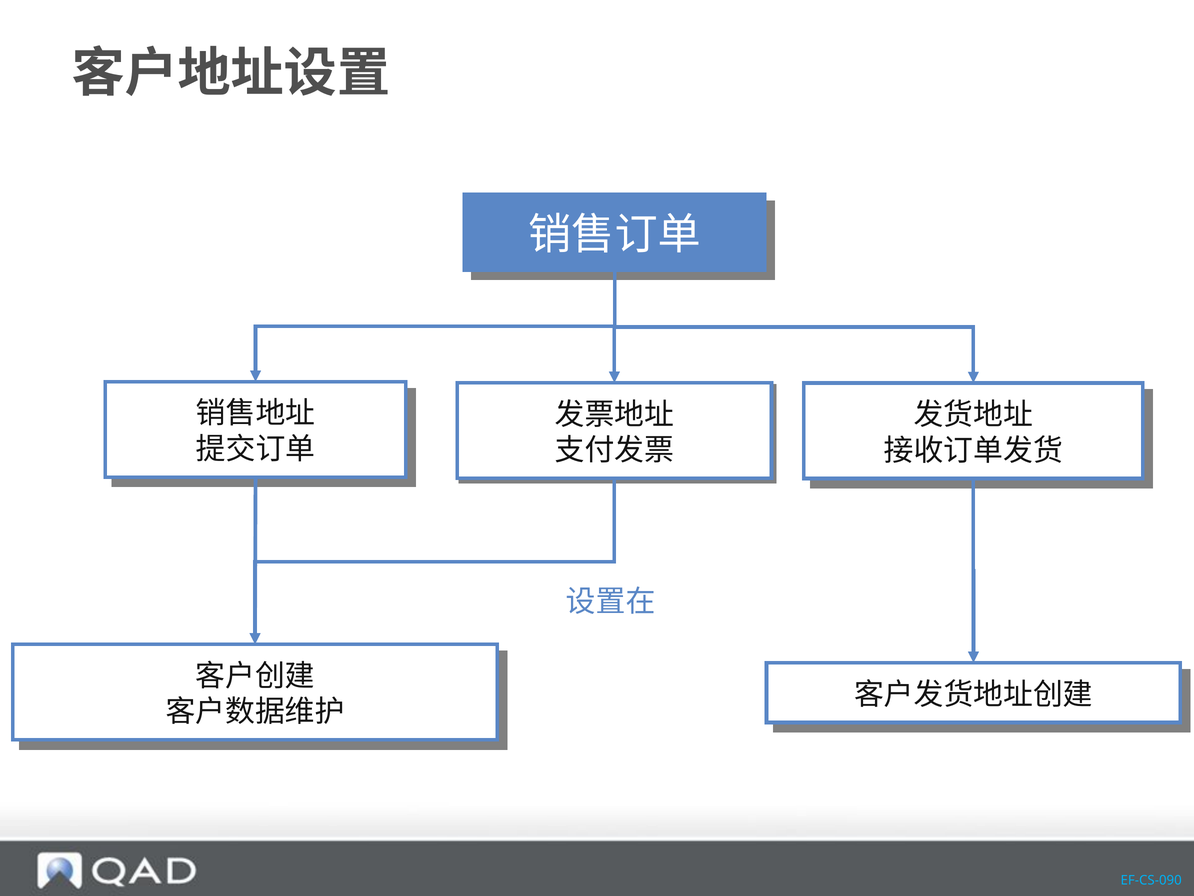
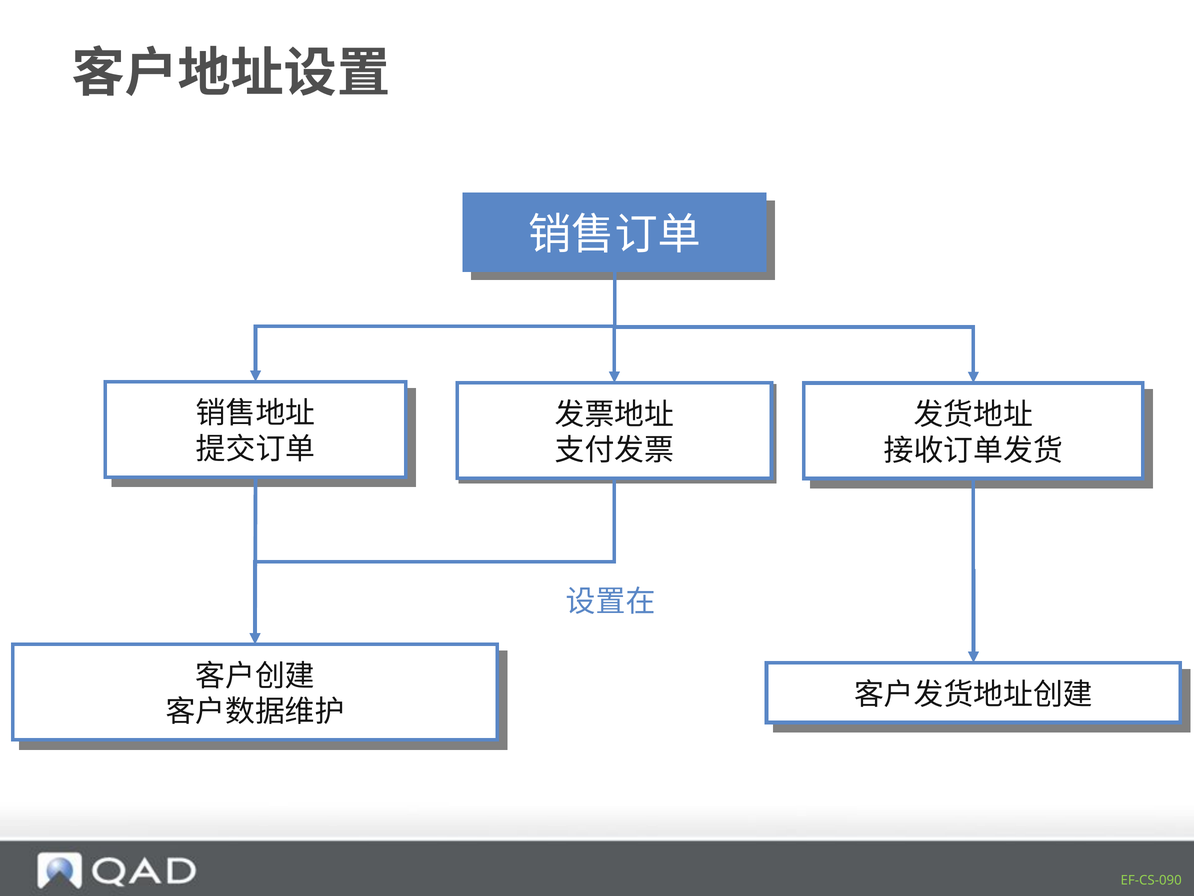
EF-CS-090 colour: light blue -> light green
